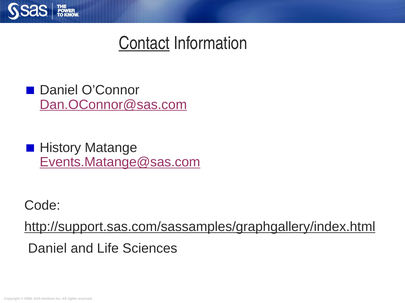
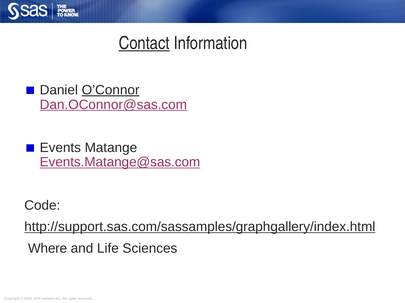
O’Connor underline: none -> present
History: History -> Events
Daniel at (47, 249): Daniel -> Where
